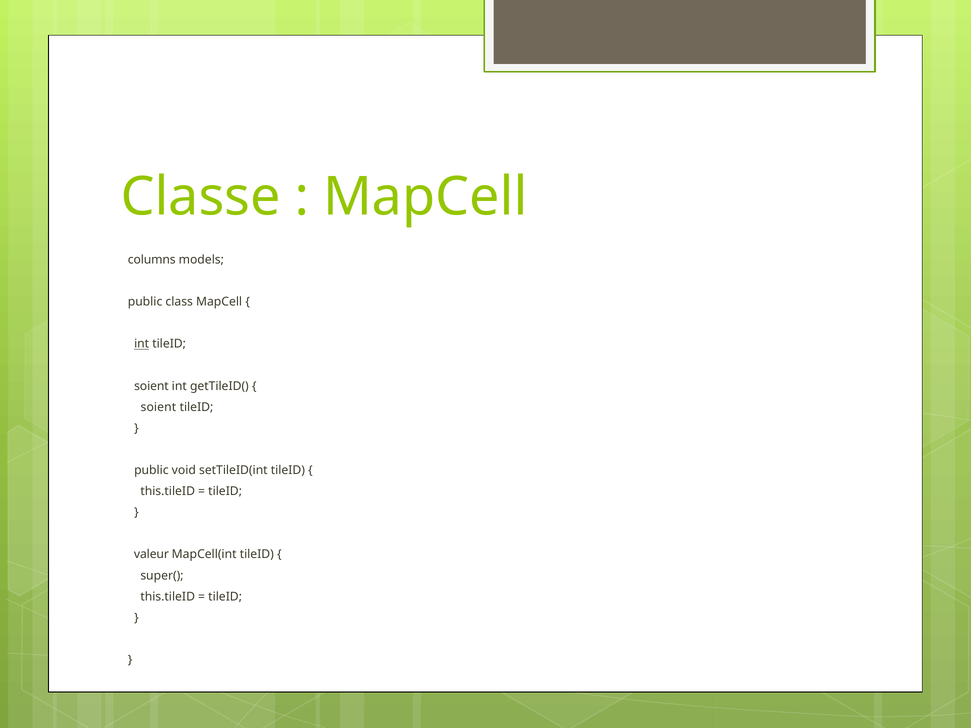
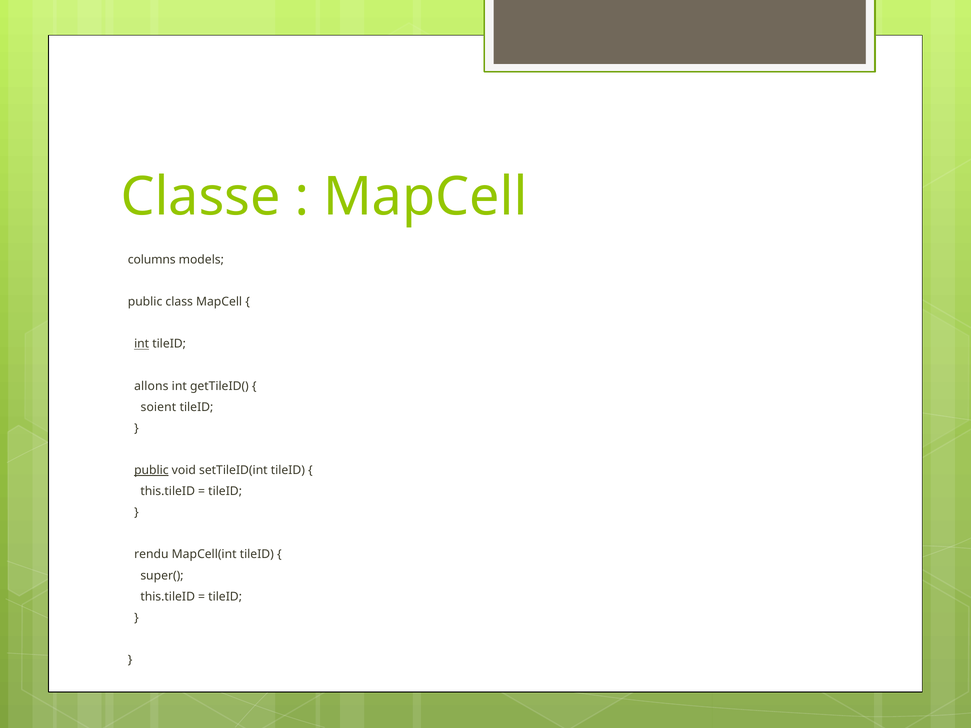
soient at (151, 386): soient -> allons
public at (151, 470) underline: none -> present
valeur: valeur -> rendu
